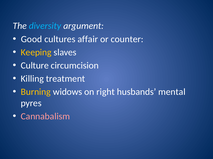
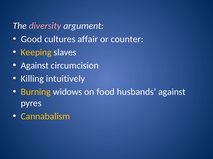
diversity colour: light blue -> pink
Culture at (35, 66): Culture -> Against
treatment: treatment -> intuitively
right: right -> food
husbands mental: mental -> against
Cannabalism colour: pink -> yellow
